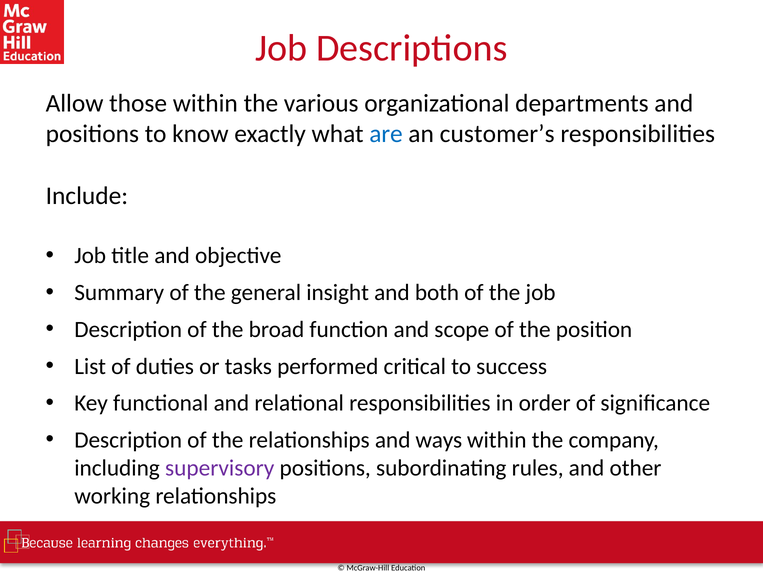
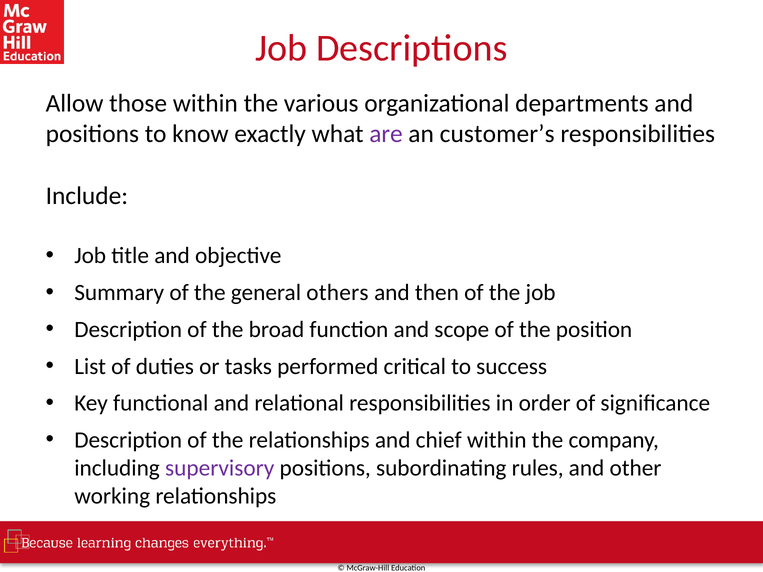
are colour: blue -> purple
insight: insight -> others
both: both -> then
ways: ways -> chief
